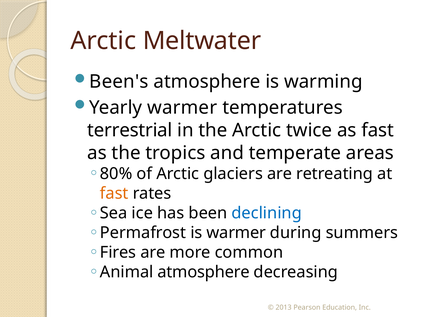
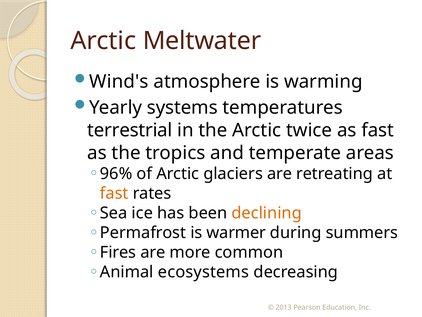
Been's: Been's -> Wind's
Yearly warmer: warmer -> systems
80%: 80% -> 96%
declining colour: blue -> orange
Animal atmosphere: atmosphere -> ecosystems
